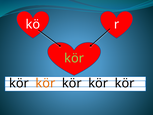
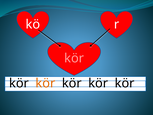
kör at (74, 58) colour: light green -> pink
